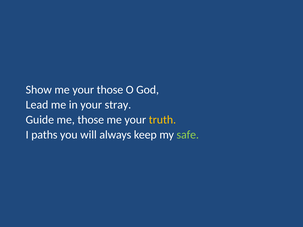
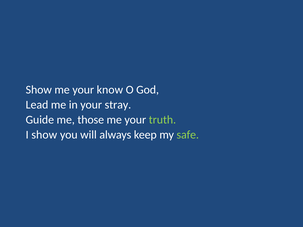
your those: those -> know
truth colour: yellow -> light green
I paths: paths -> show
